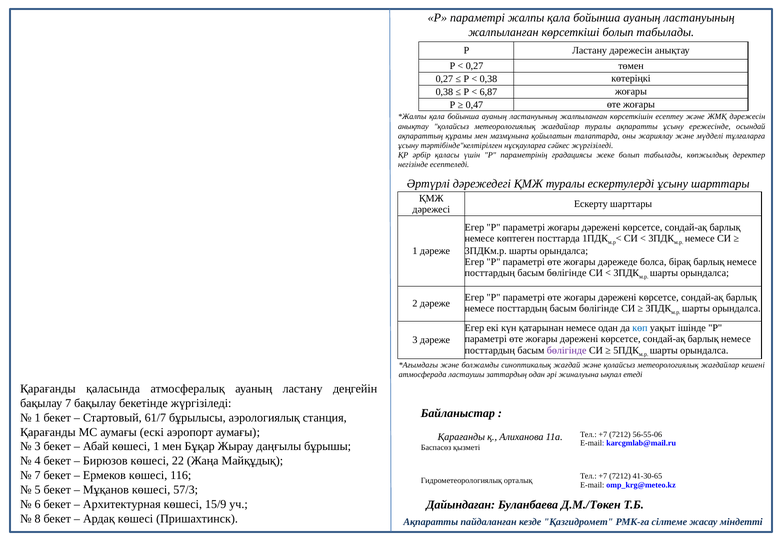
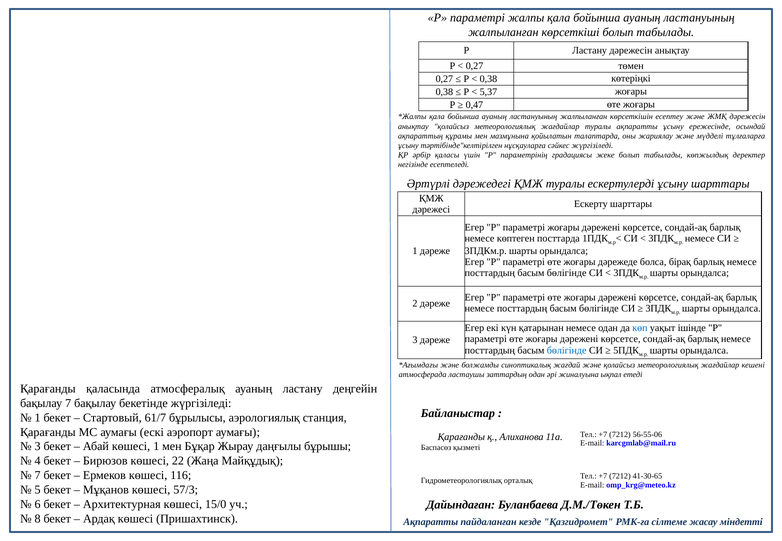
6,87: 6,87 -> 5,37
бөлігінде at (567, 350) colour: purple -> blue
15/9: 15/9 -> 15/0
